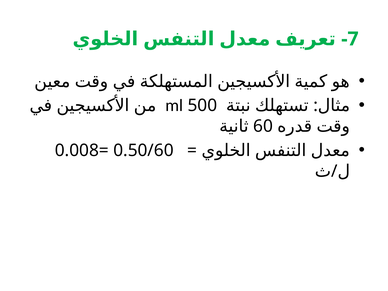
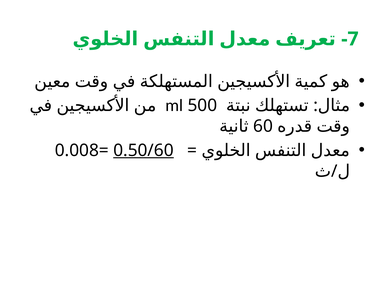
0.50/60 underline: none -> present
